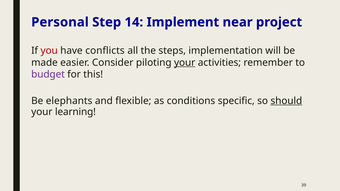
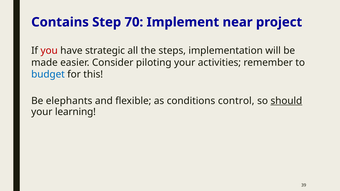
Personal: Personal -> Contains
14: 14 -> 70
conflicts: conflicts -> strategic
your at (185, 63) underline: present -> none
budget colour: purple -> blue
specific: specific -> control
